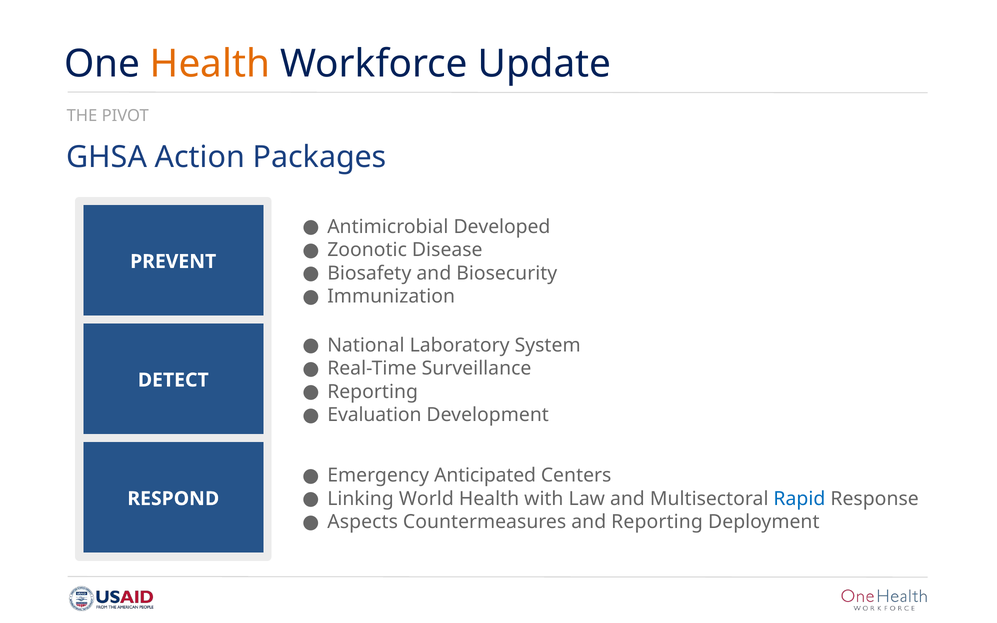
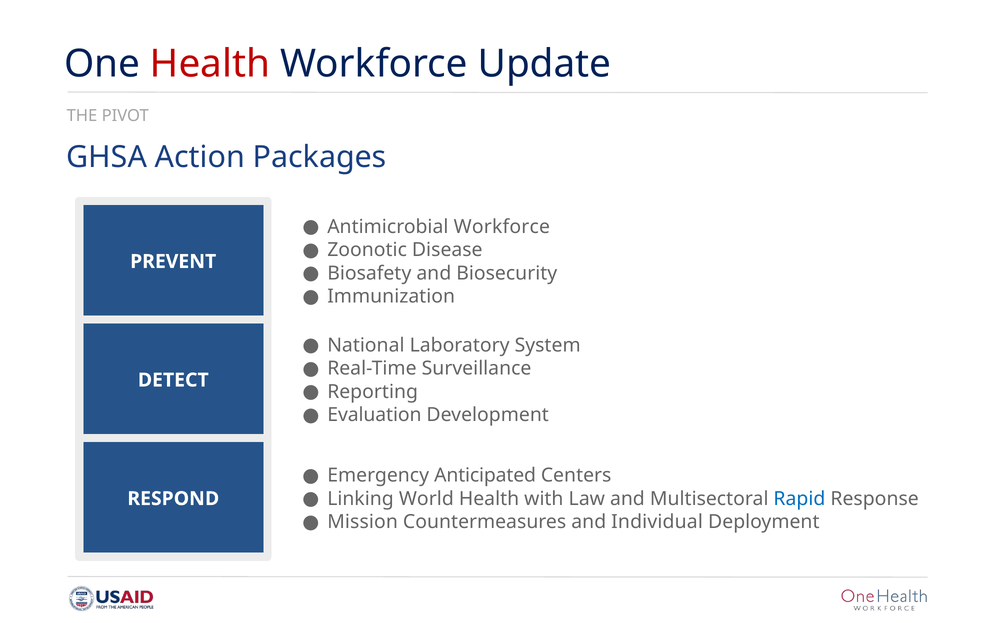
Health at (210, 64) colour: orange -> red
Antimicrobial Developed: Developed -> Workforce
Aspects: Aspects -> Mission
and Reporting: Reporting -> Individual
